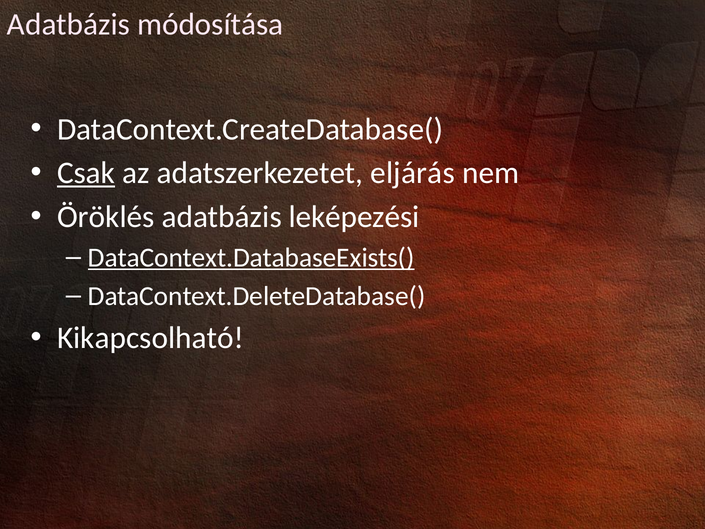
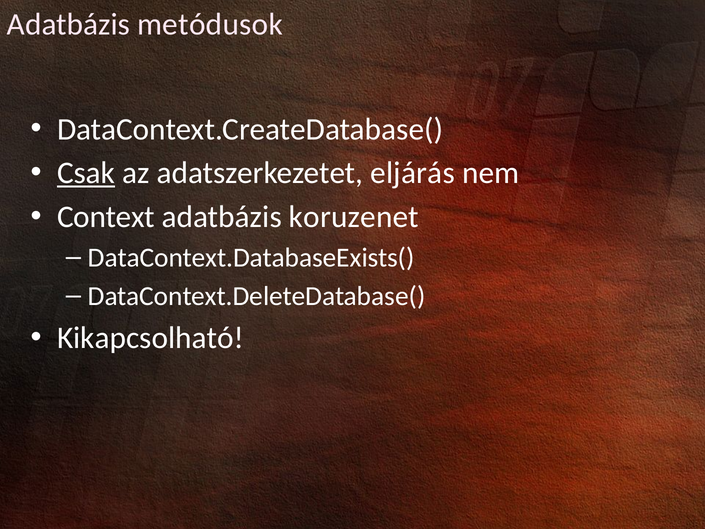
módosítása: módosítása -> metódusok
Öröklés: Öröklés -> Context
leképezési: leképezési -> koruzenet
DataContext.DatabaseExists( underline: present -> none
